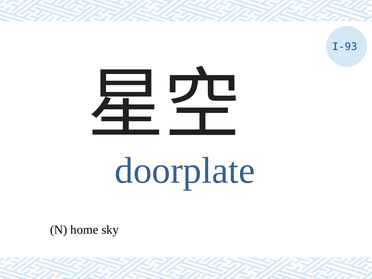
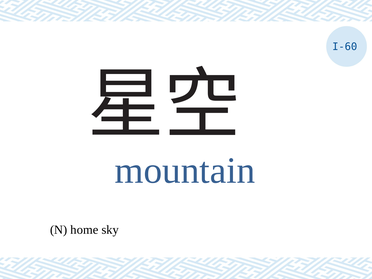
I-93: I-93 -> I-60
doorplate: doorplate -> mountain
